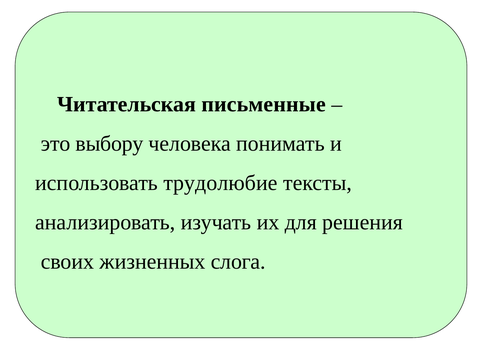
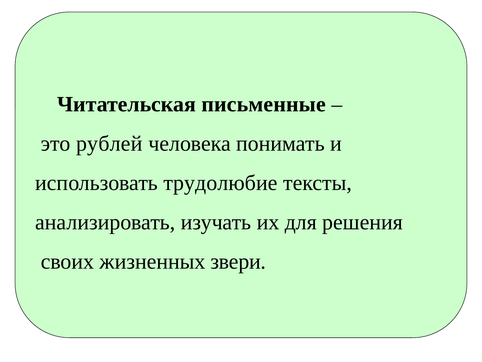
выбору: выбору -> рублей
слога: слога -> звери
